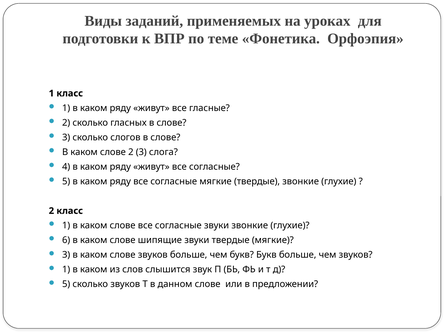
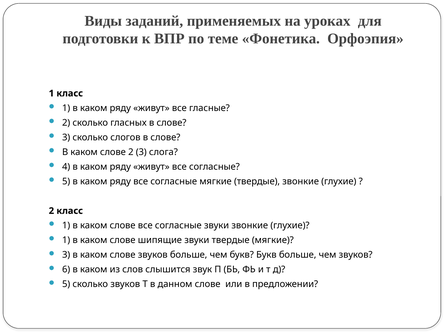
6 at (66, 240): 6 -> 1
1 at (66, 270): 1 -> 6
